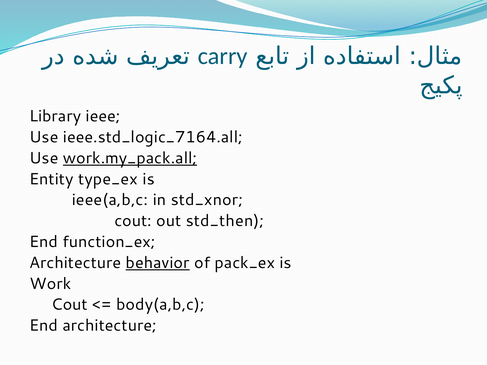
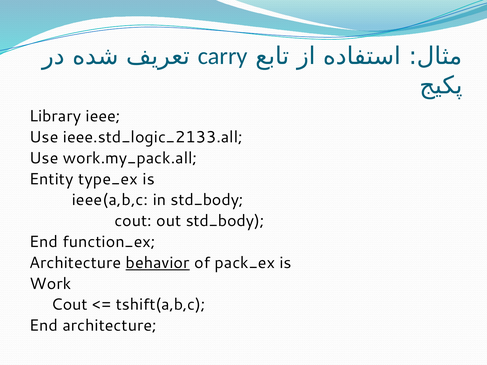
ieee.std_logic_7164.all: ieee.std_logic_7164.all -> ieee.std_logic_2133.all
work.my_pack.all underline: present -> none
in std_xnor: std_xnor -> std_body
out std_then: std_then -> std_body
body(a,b,c: body(a,b,c -> tshift(a,b,c
